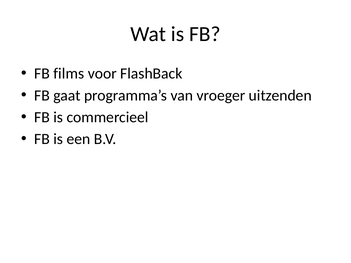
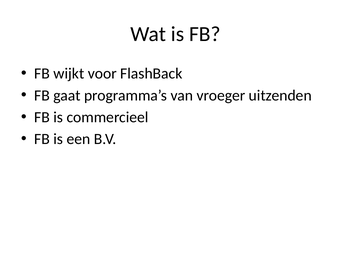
films: films -> wijkt
